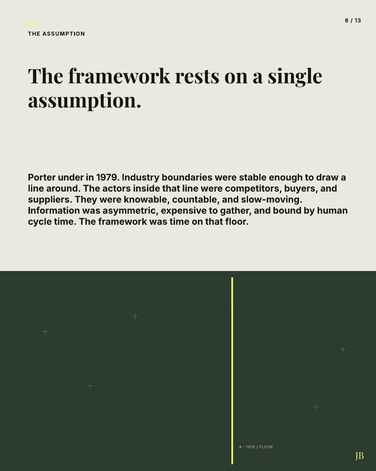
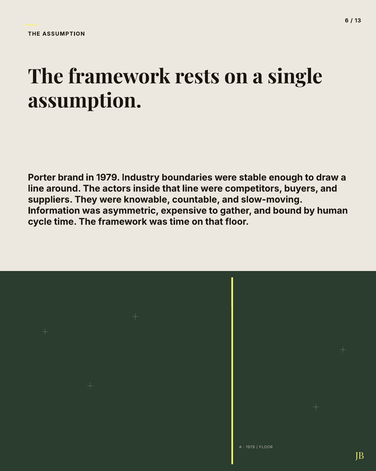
under: under -> brand
